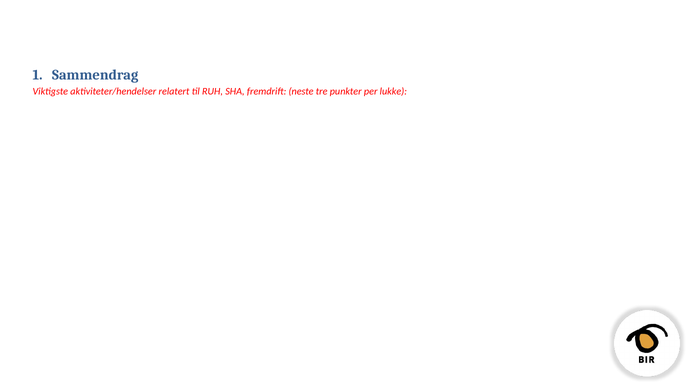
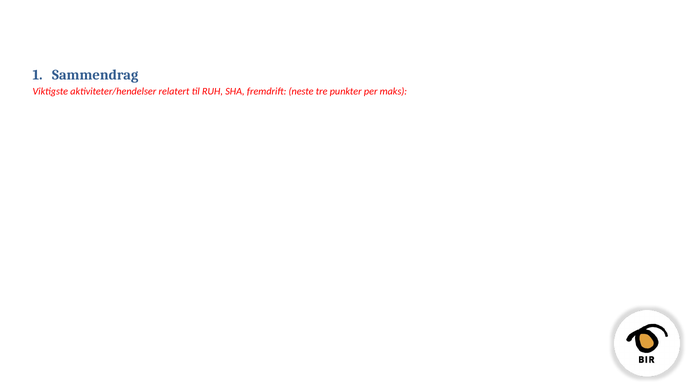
lukke: lukke -> maks
